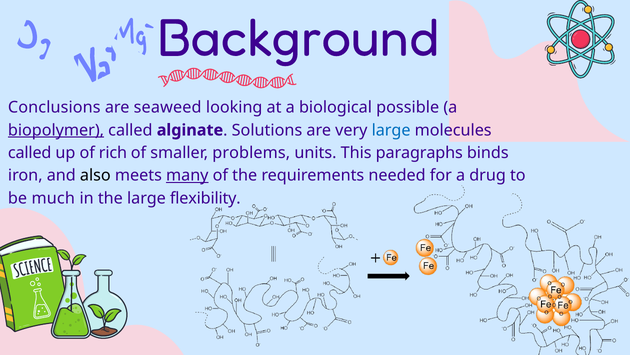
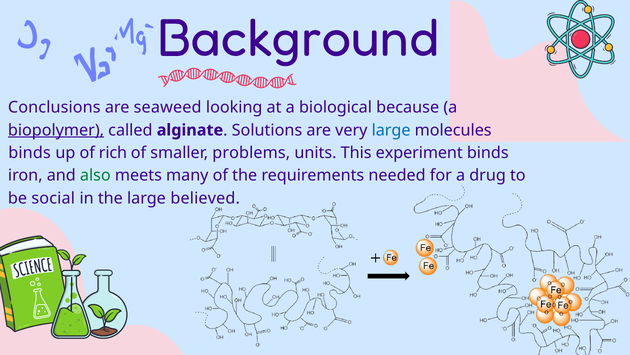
possible: possible -> because
called at (30, 153): called -> binds
paragraphs: paragraphs -> experiment
also colour: black -> green
many underline: present -> none
much: much -> social
flexibility: flexibility -> believed
